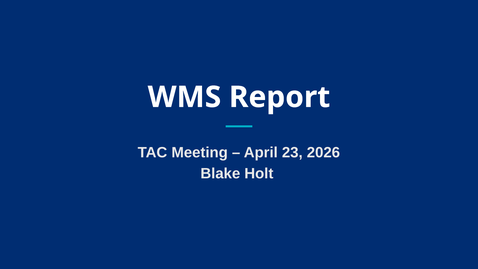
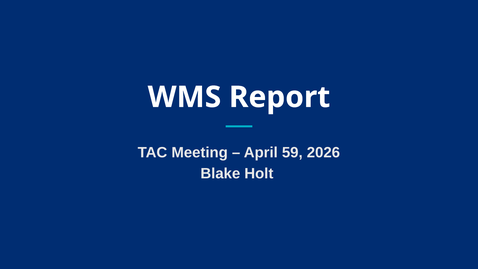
23: 23 -> 59
